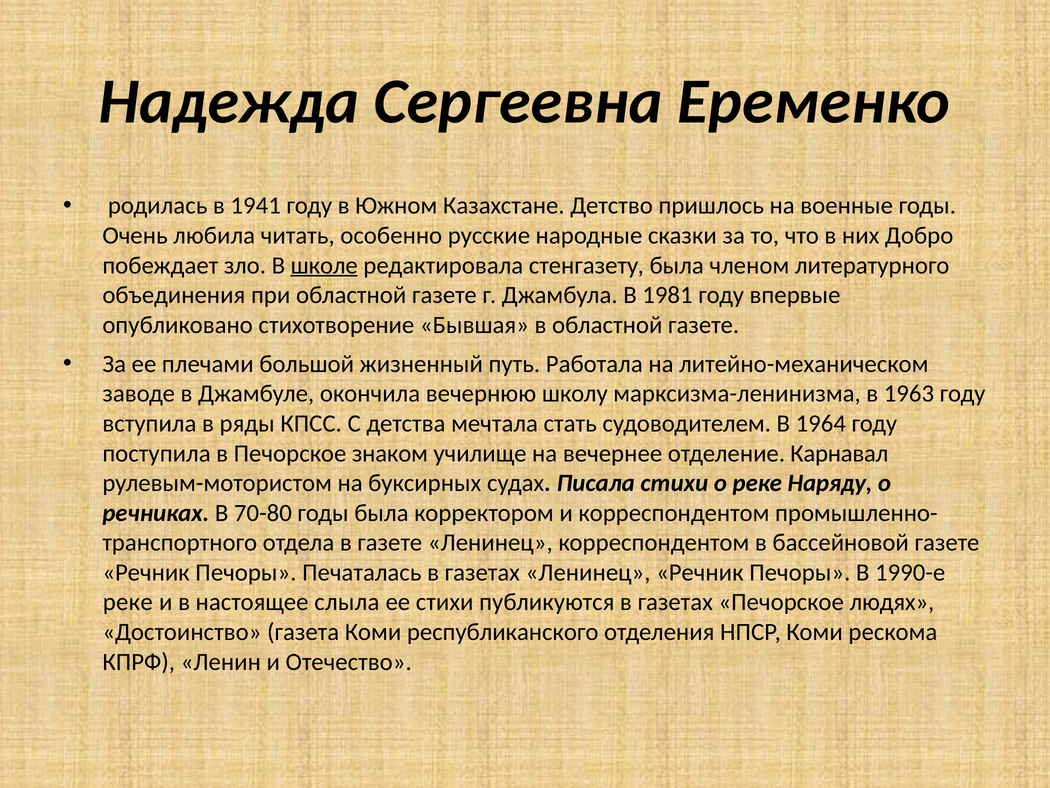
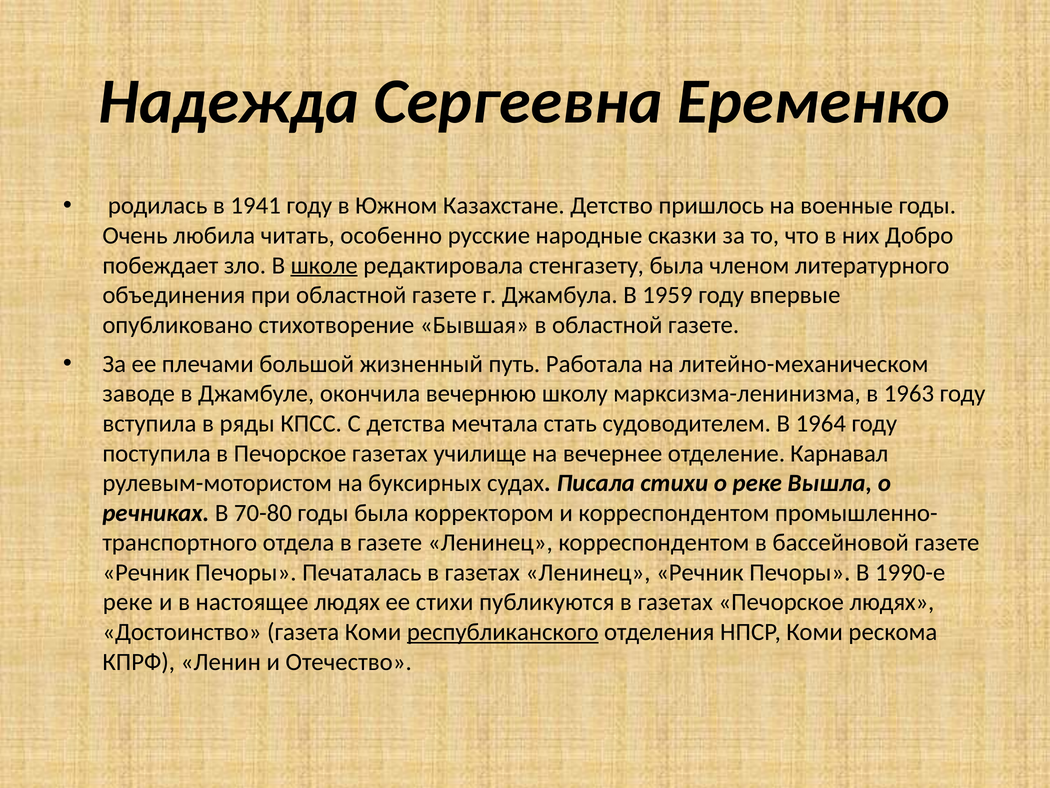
1981: 1981 -> 1959
Печорское знаком: знаком -> газетах
Наряду: Наряду -> Вышла
настоящее слыла: слыла -> людях
республиканского underline: none -> present
